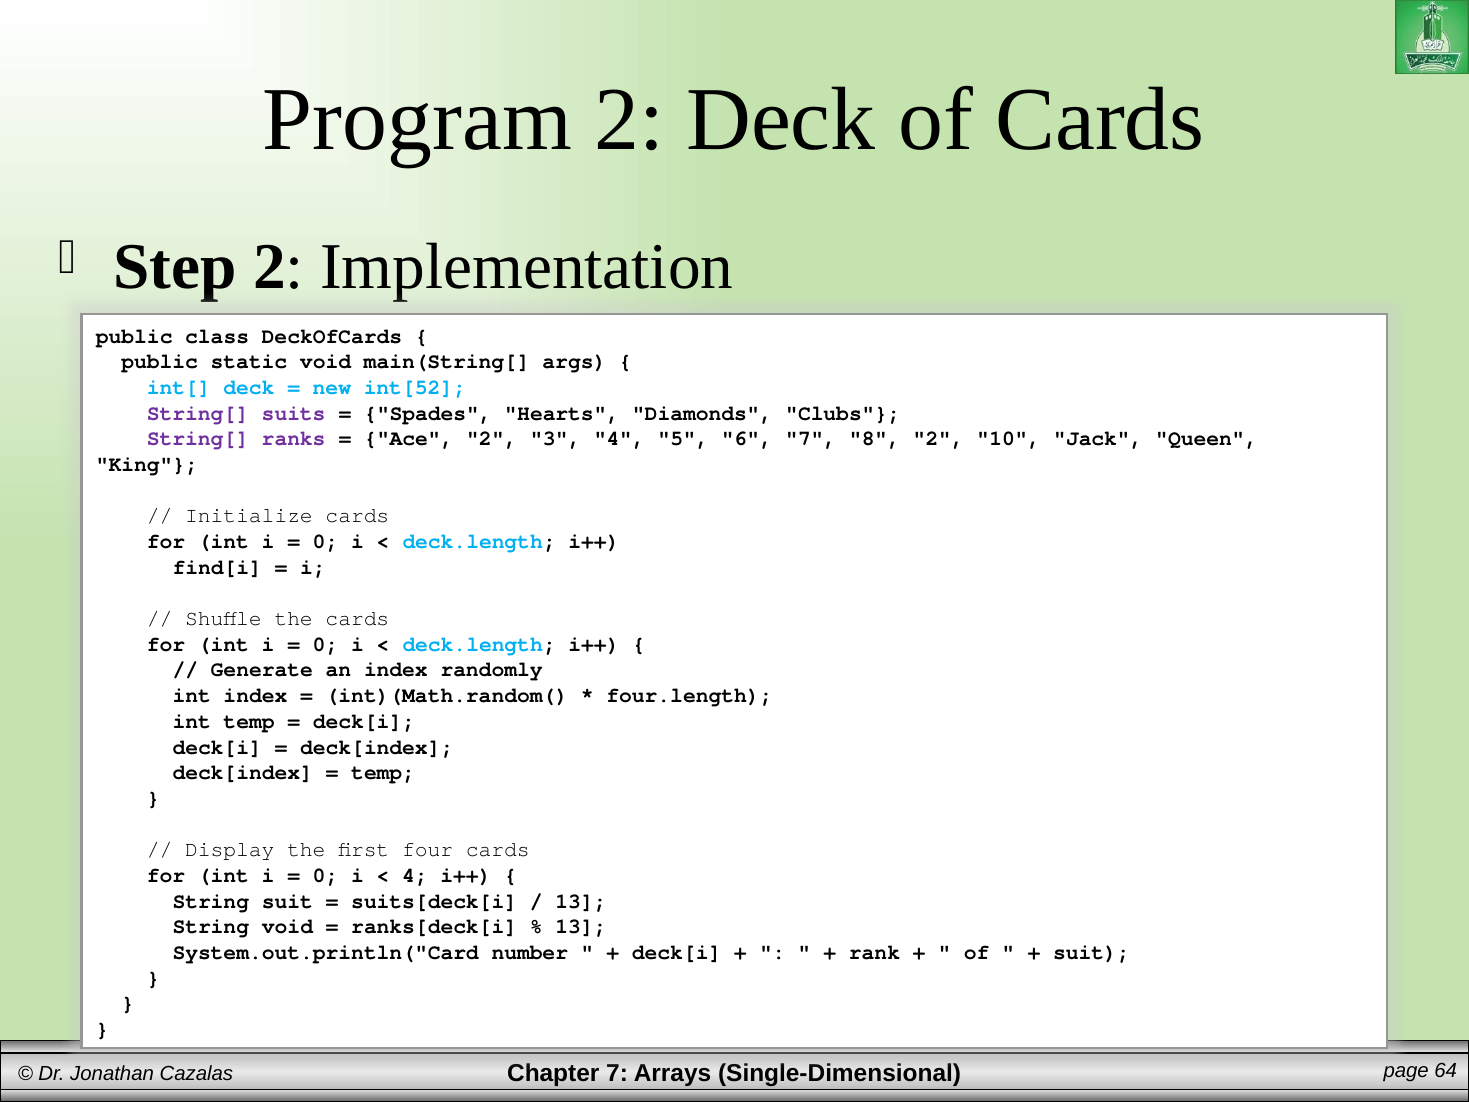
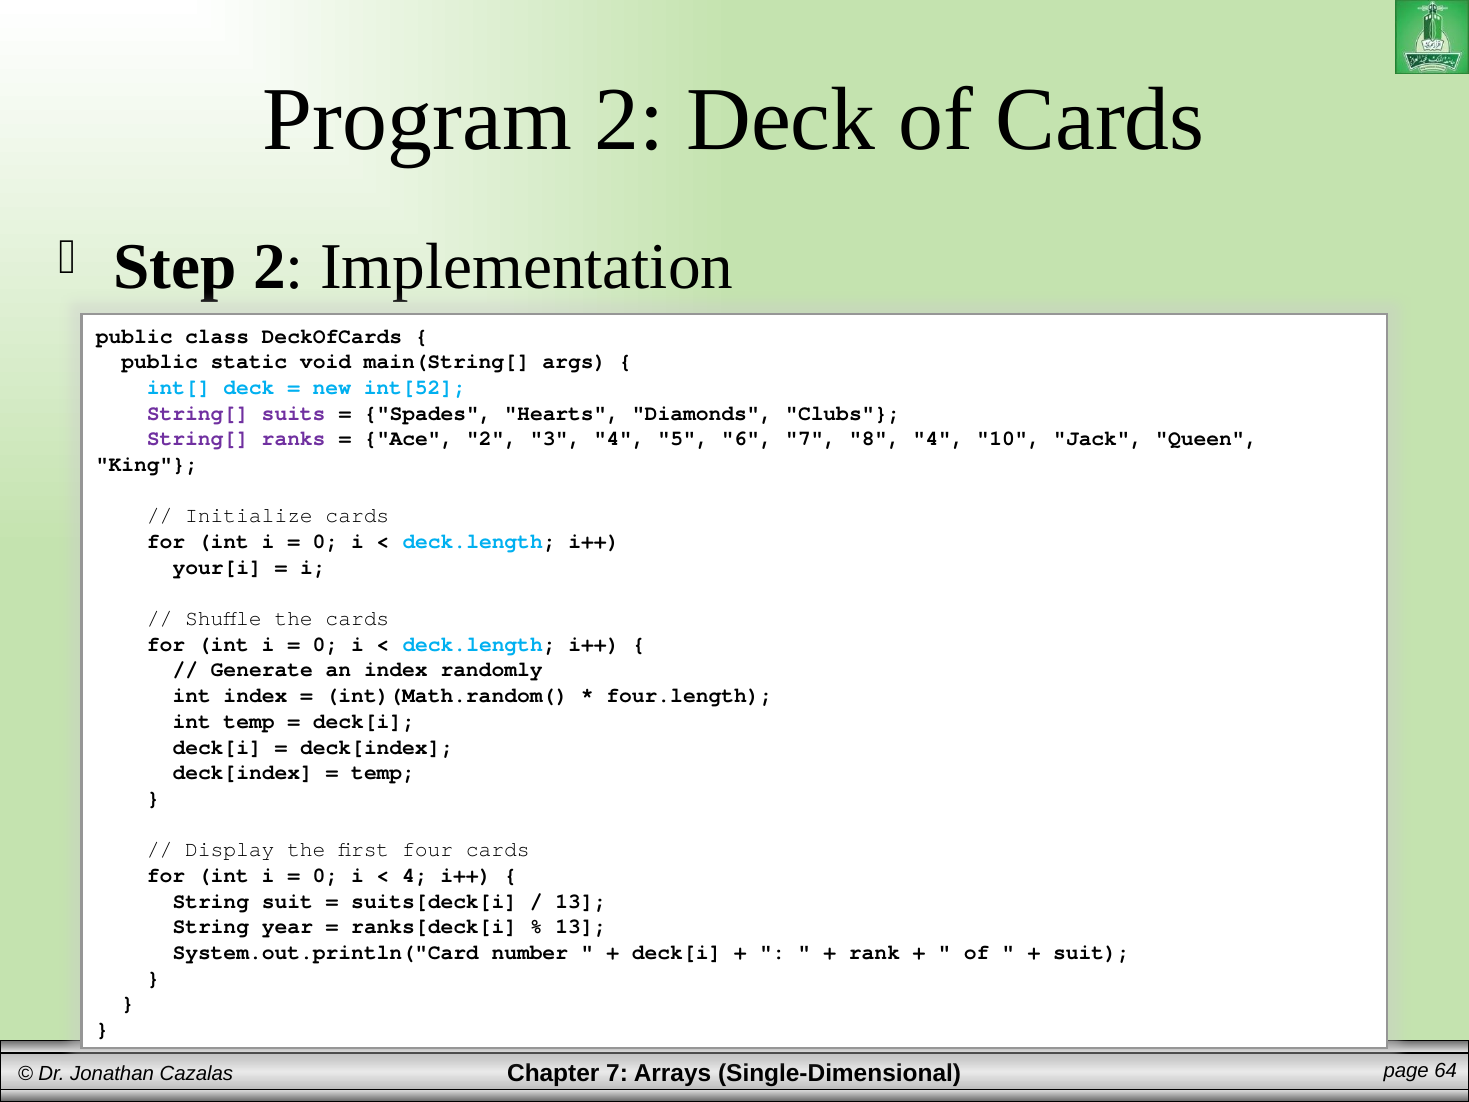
8 2: 2 -> 4
find[i: find[i -> your[i
String void: void -> year
